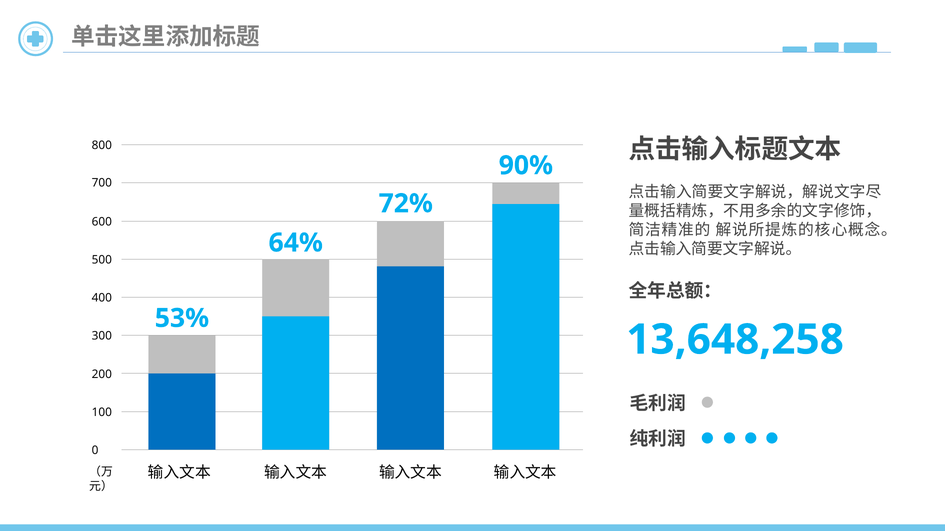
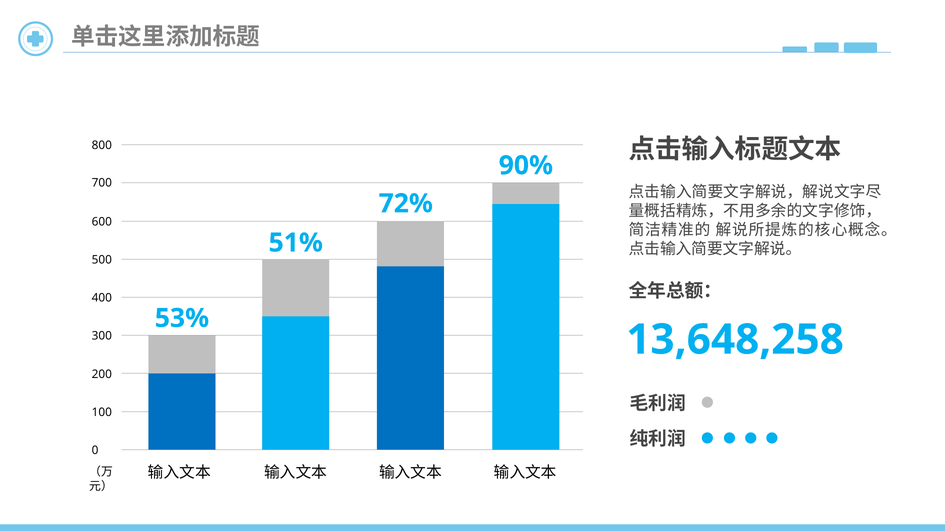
64%: 64% -> 51%
